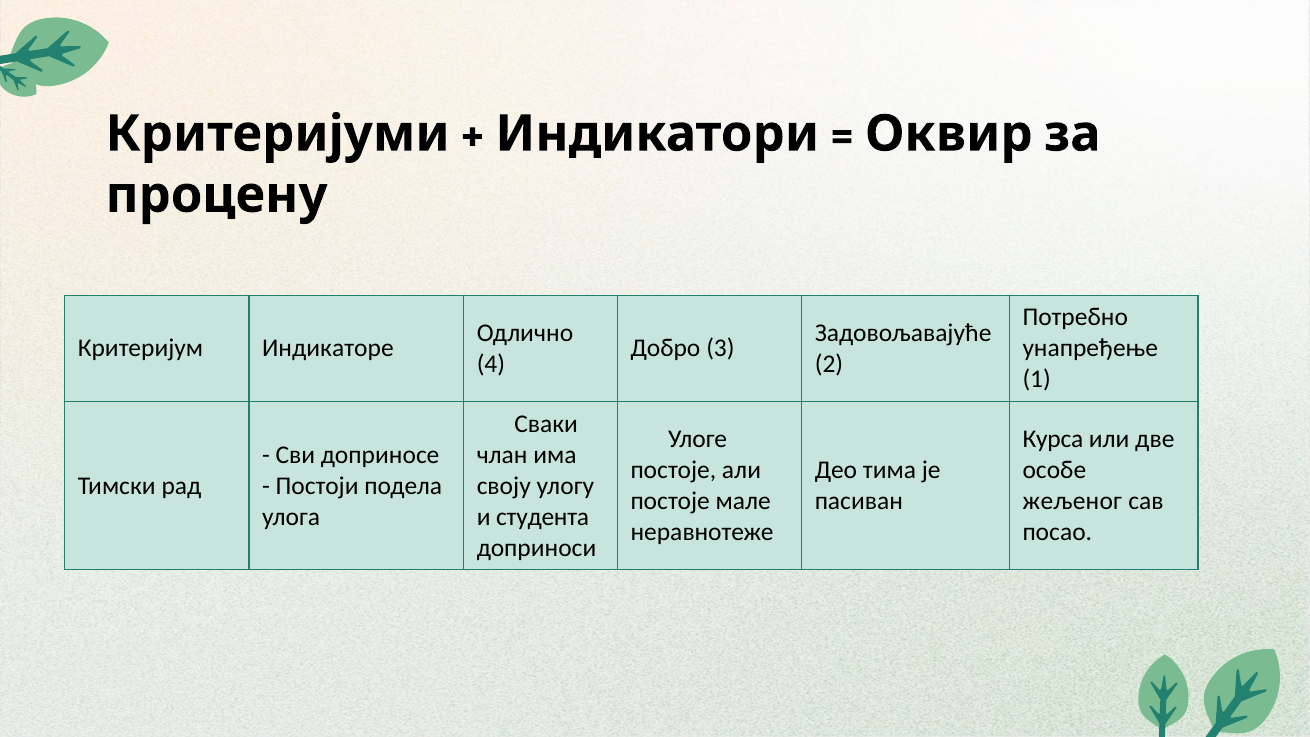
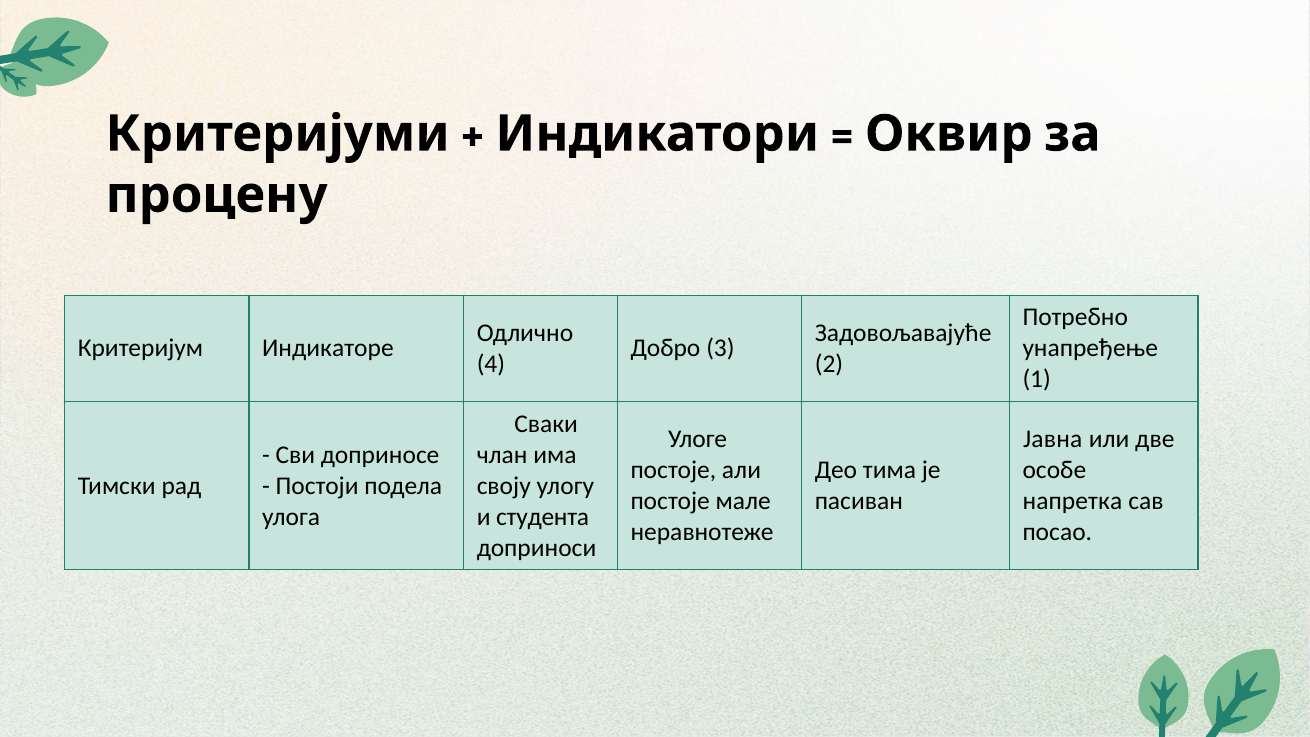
Курса: Курса -> Јавна
жељеног: жељеног -> напретка
